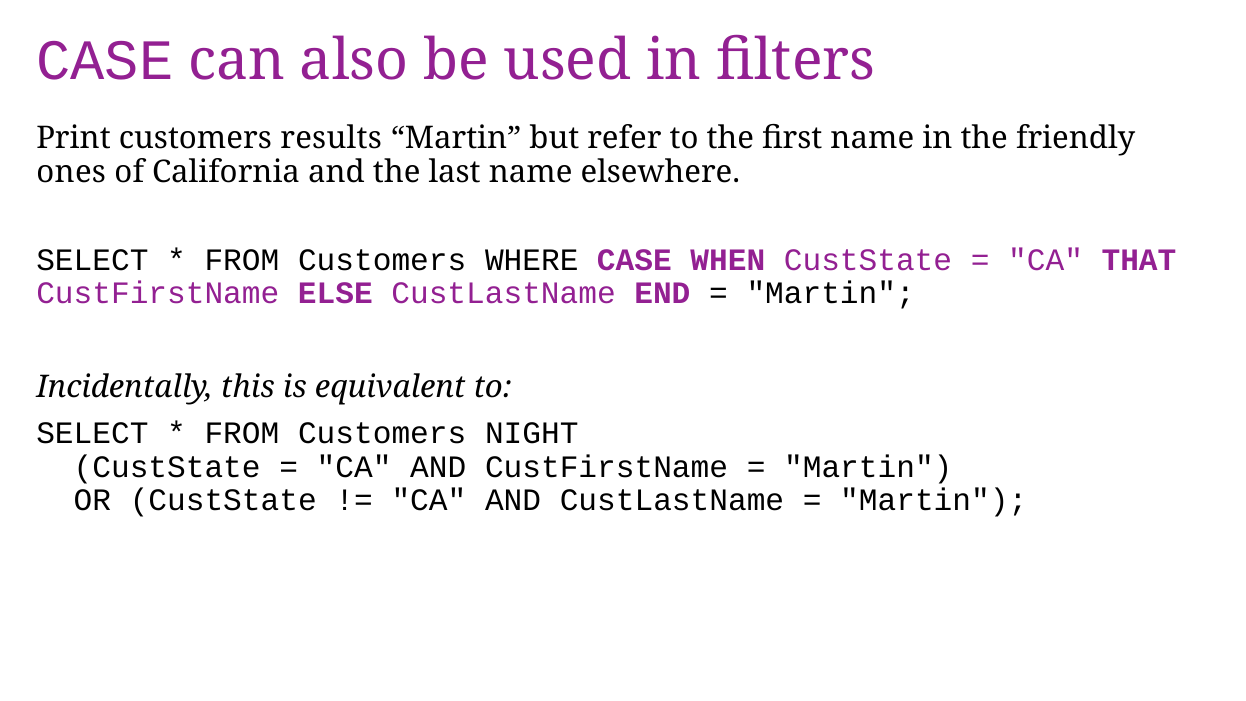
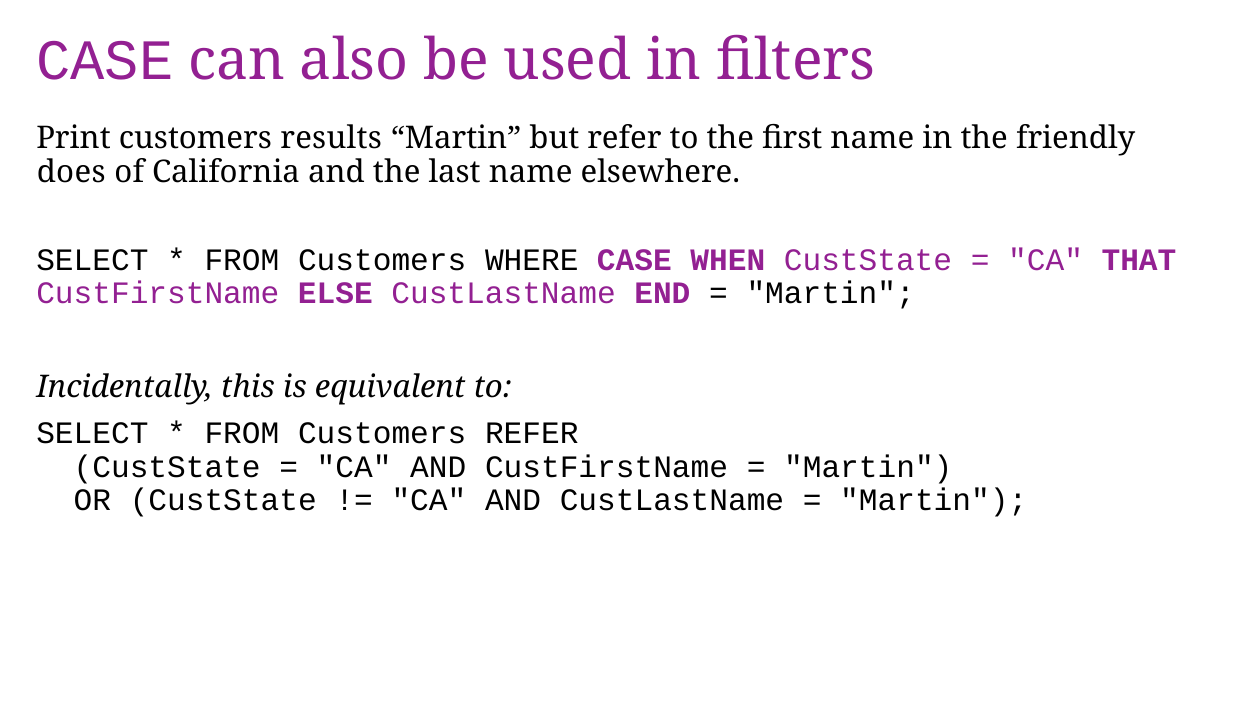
ones: ones -> does
Customers NIGHT: NIGHT -> REFER
